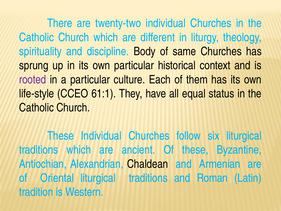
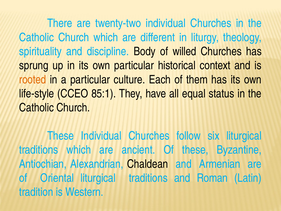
same: same -> willed
rooted colour: purple -> orange
61:1: 61:1 -> 85:1
